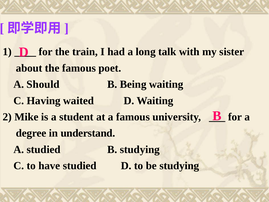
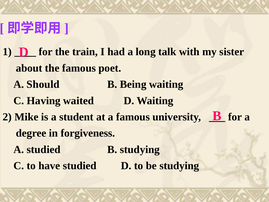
understand: understand -> forgiveness
